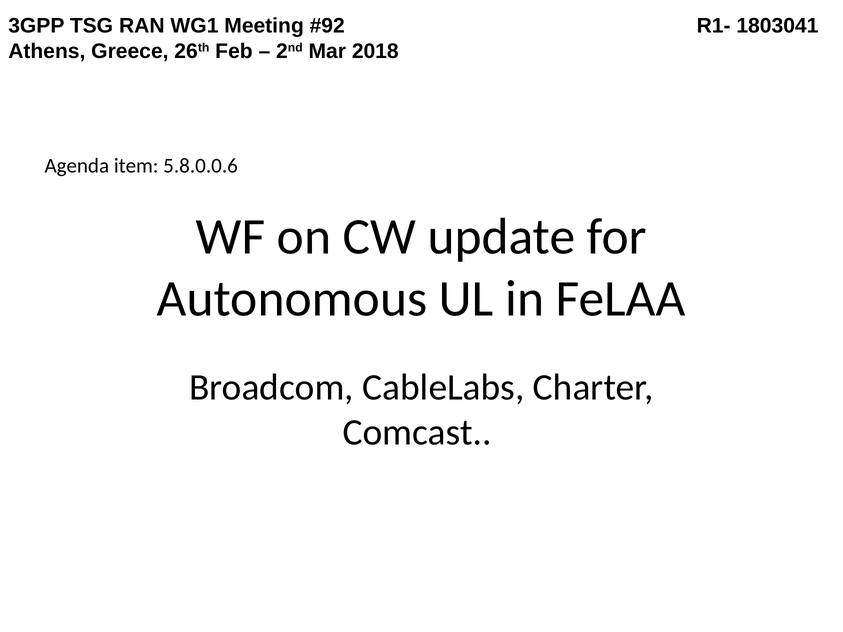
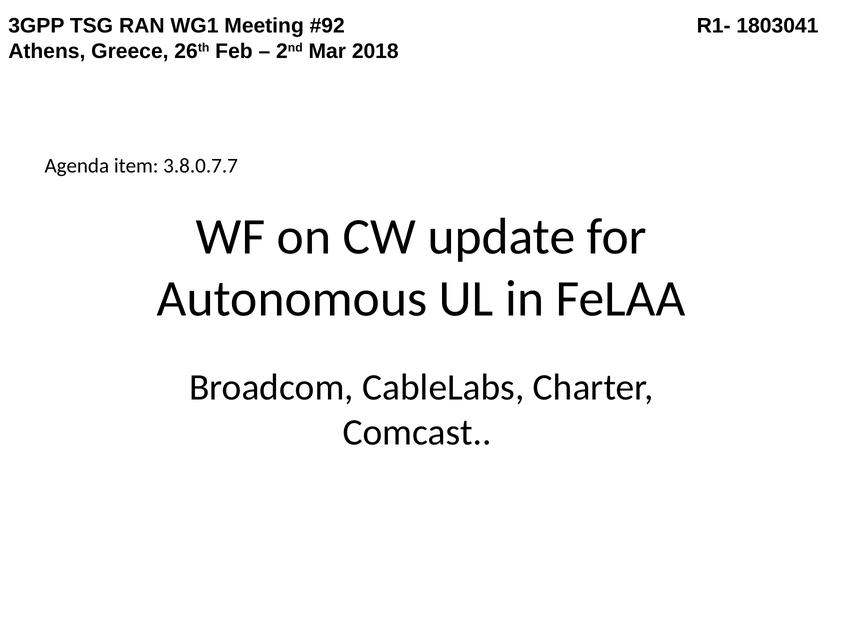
5.8.0.0.6: 5.8.0.0.6 -> 3.8.0.7.7
